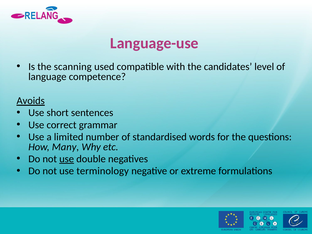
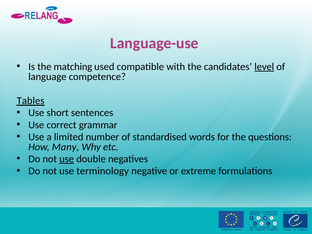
scanning: scanning -> matching
level underline: none -> present
Avoids: Avoids -> Tables
